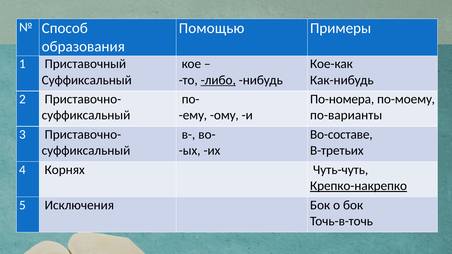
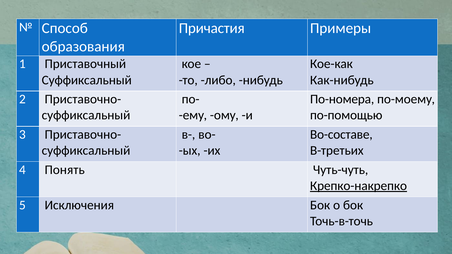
Помощью: Помощью -> Причастия
либо underline: present -> none
по-варианты: по-варианты -> по-помощью
Корнях: Корнях -> Понять
